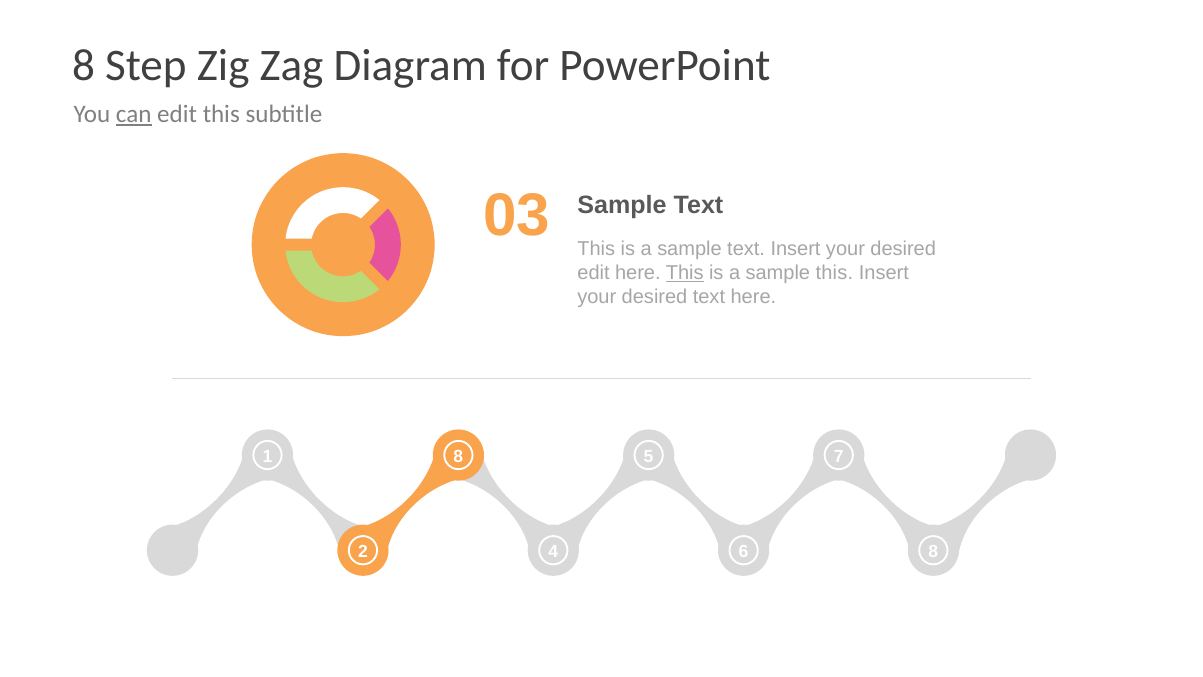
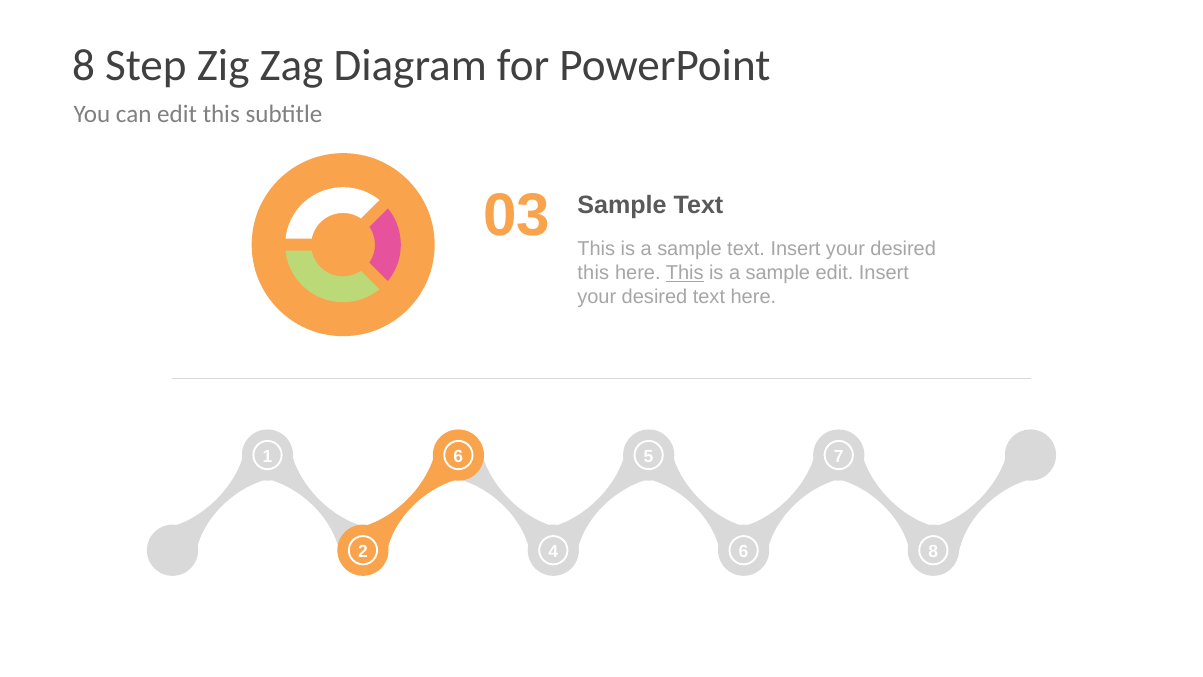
can underline: present -> none
edit at (593, 273): edit -> this
sample this: this -> edit
1 8: 8 -> 6
